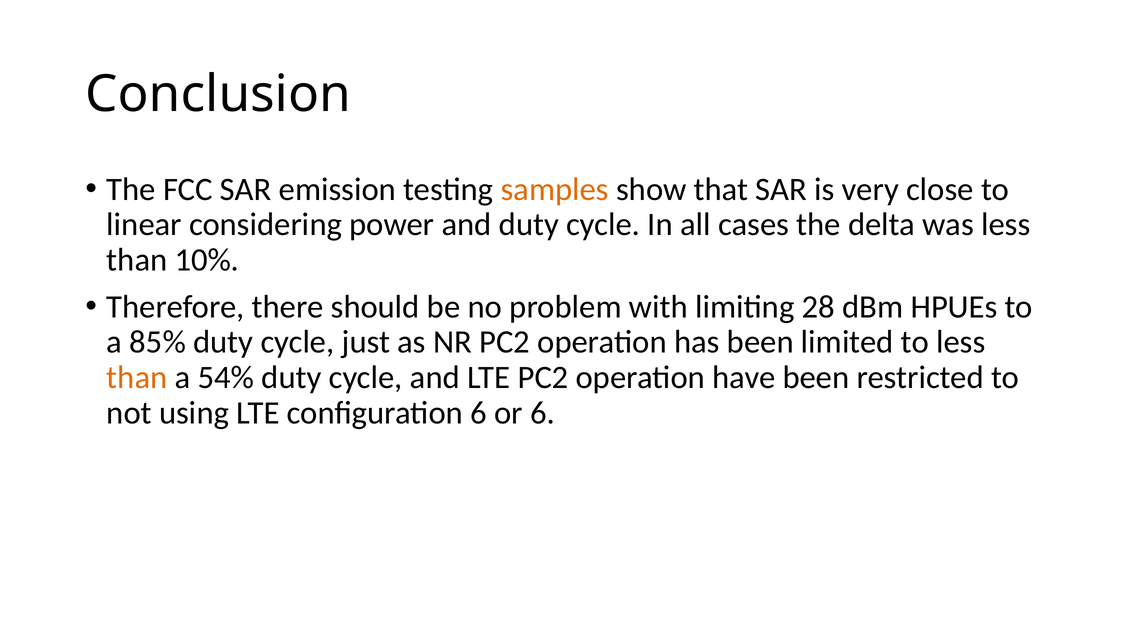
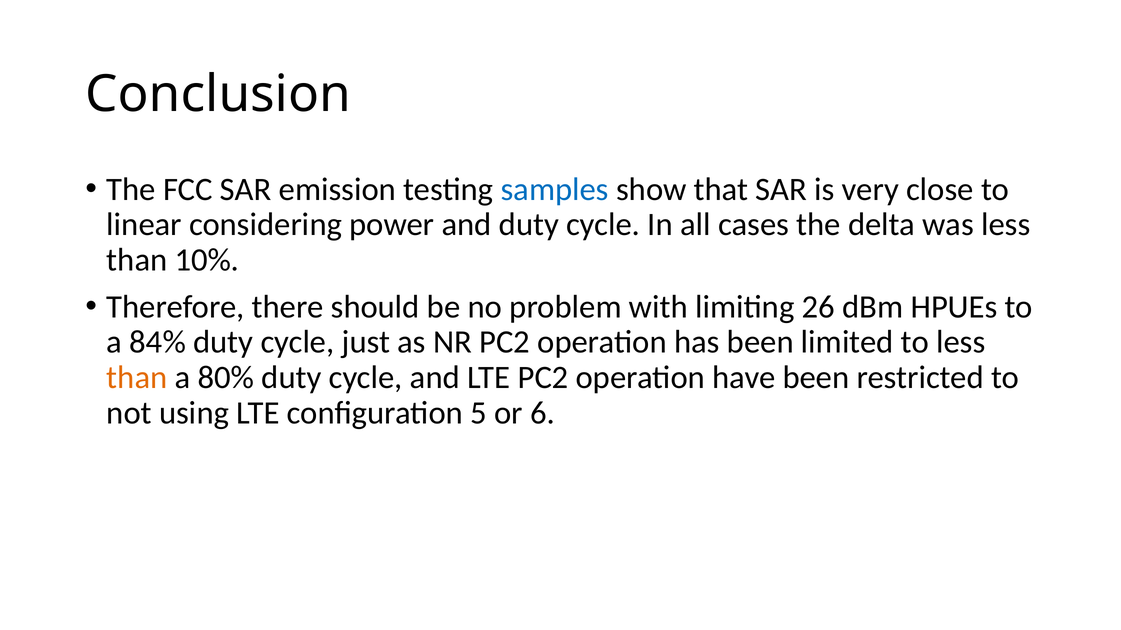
samples colour: orange -> blue
28: 28 -> 26
85%: 85% -> 84%
54%: 54% -> 80%
configuration 6: 6 -> 5
